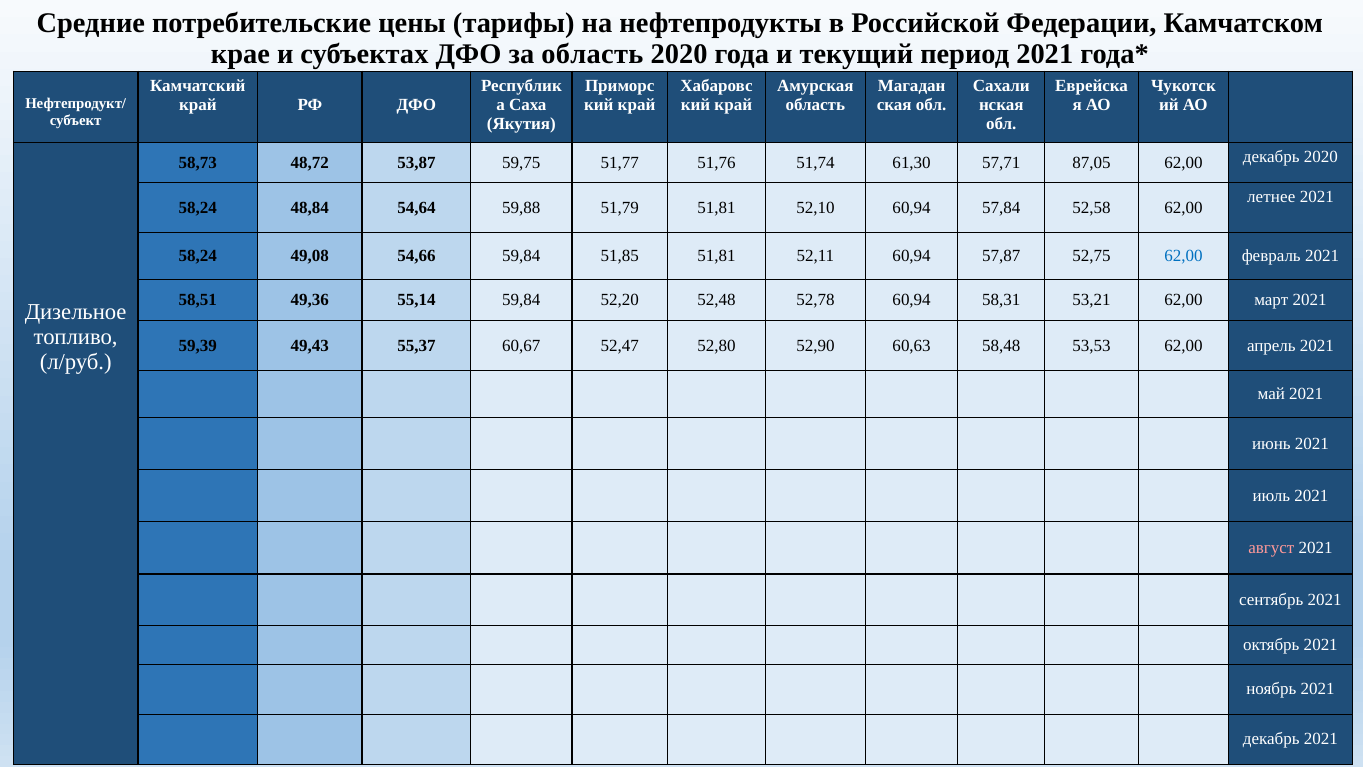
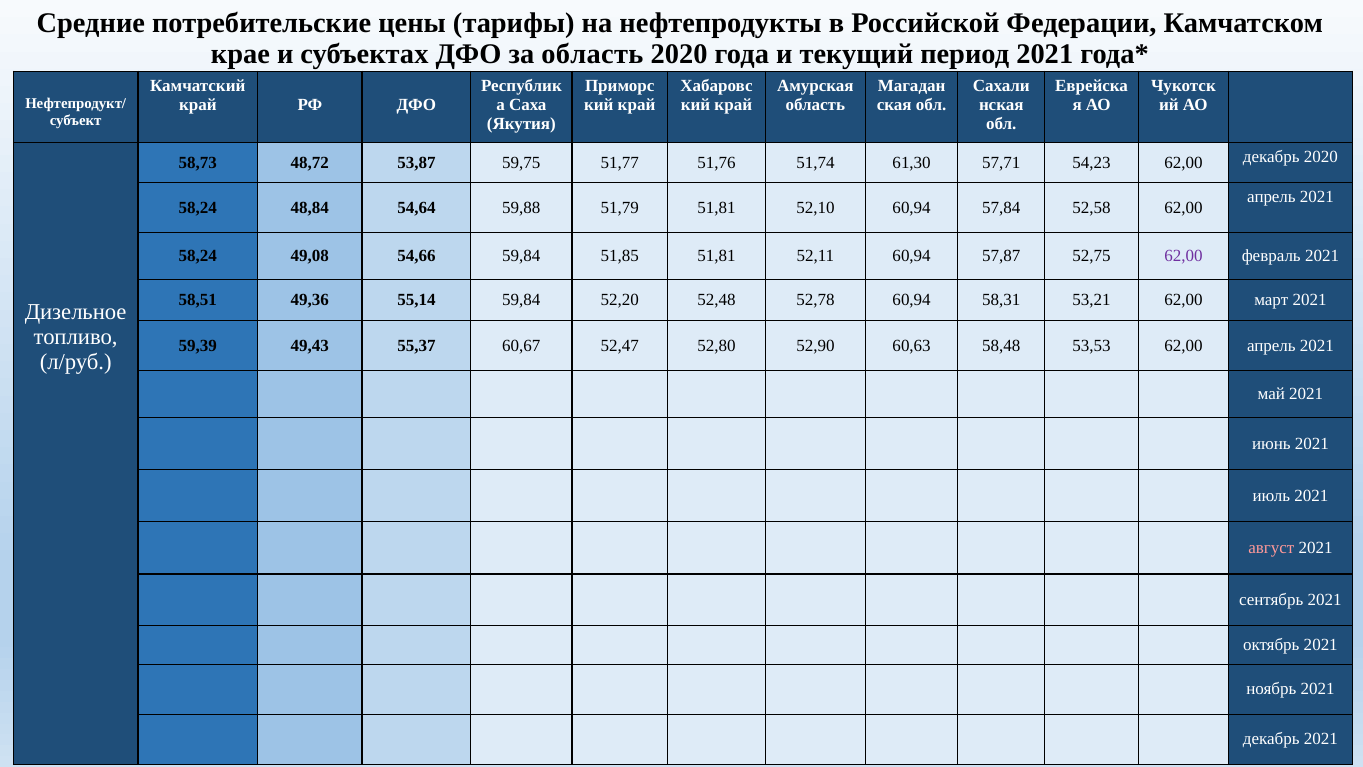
87,05: 87,05 -> 54,23
летнее at (1271, 197): летнее -> апрель
62,00 at (1183, 256) colour: blue -> purple
